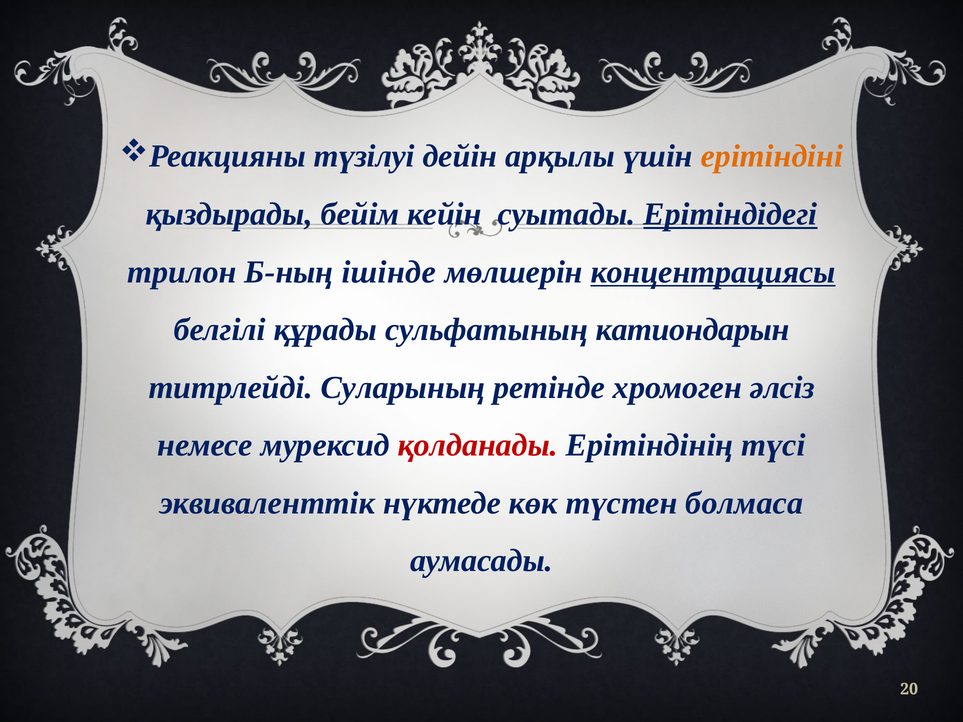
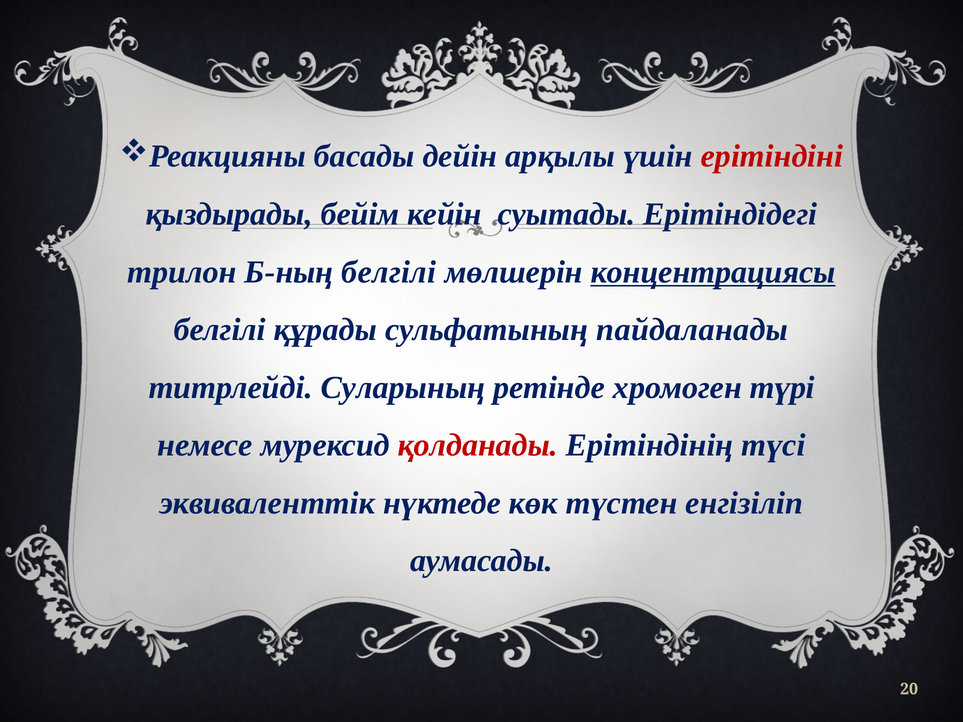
түзілуі: түзілуі -> басады
ерітіндіні colour: orange -> red
Ерітіндідегі underline: present -> none
Б-ның ішінде: ішінде -> белгілі
катиондарын: катиондарын -> пайдаланады
әлсіз: әлсіз -> түрі
болмаса: болмаса -> енгізіліп
